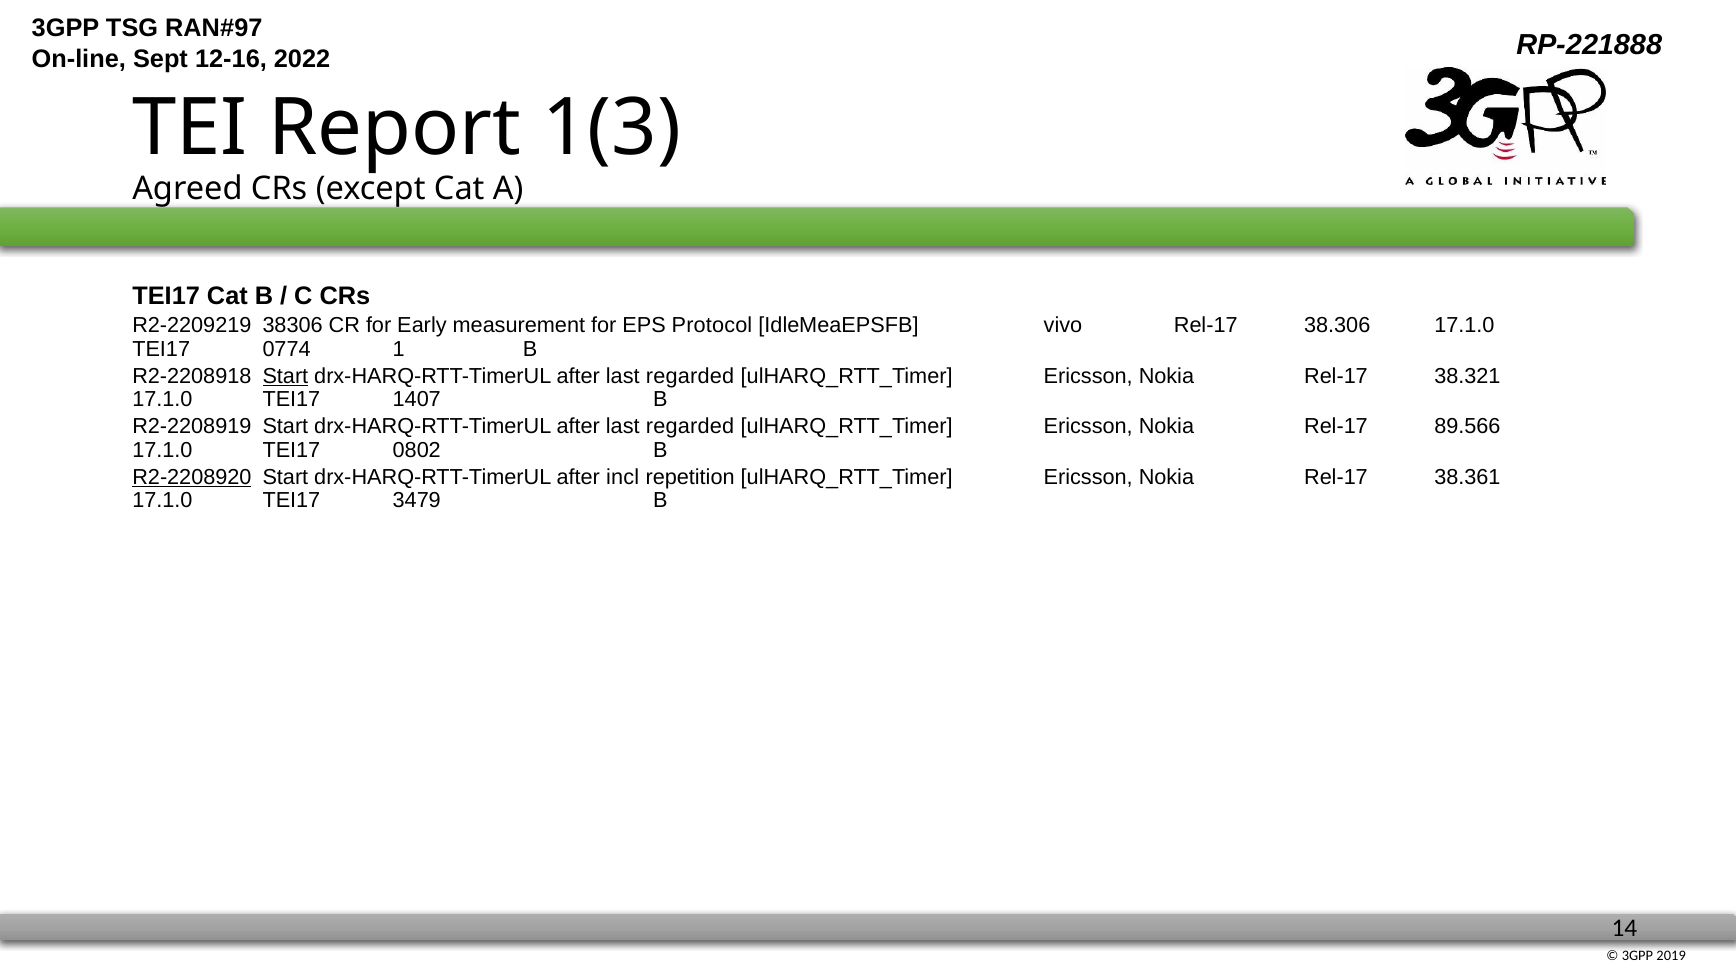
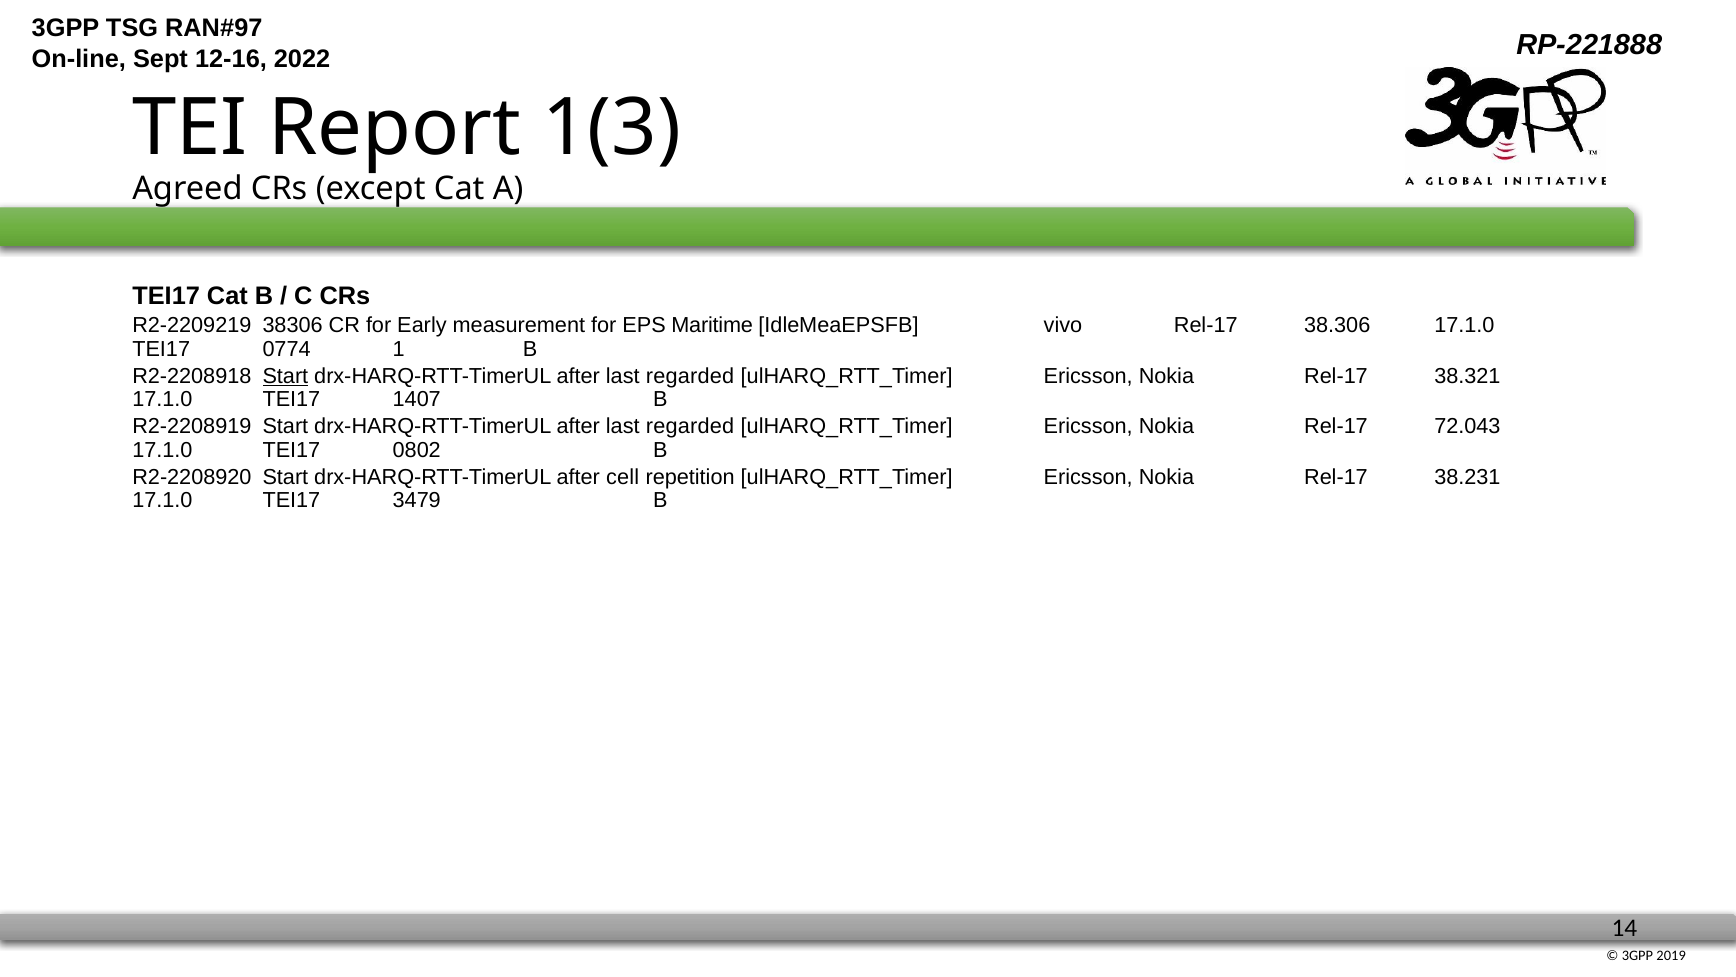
Protocol: Protocol -> Maritime
89.566: 89.566 -> 72.043
R2-2208920 underline: present -> none
incl: incl -> cell
38.361: 38.361 -> 38.231
